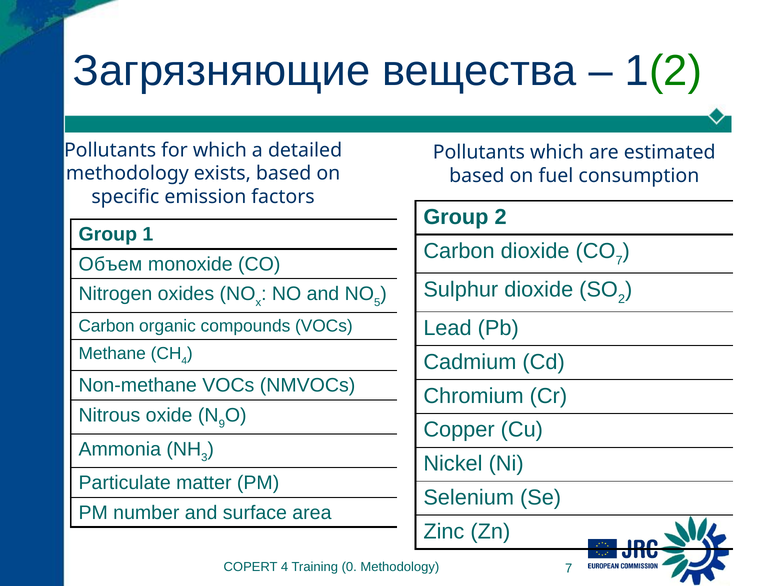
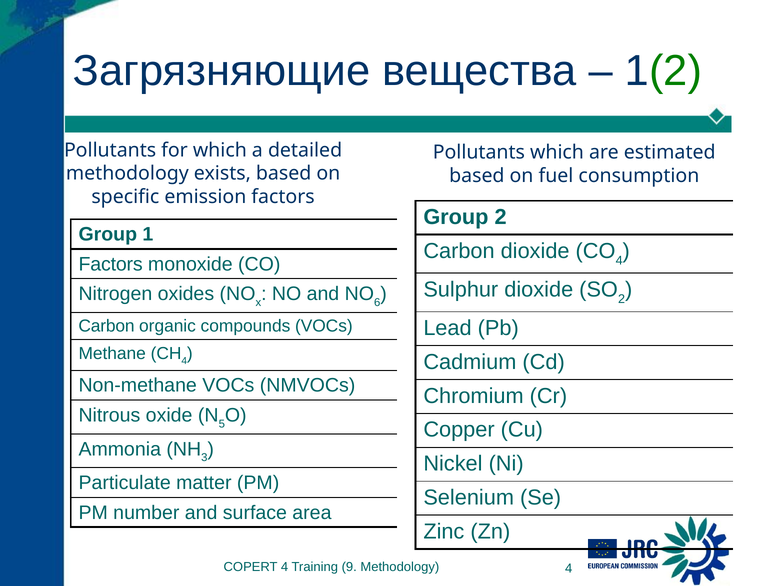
CO 7: 7 -> 4
Объем at (110, 264): Объем -> Factors
5: 5 -> 6
9: 9 -> 5
0: 0 -> 9
Methodology 7: 7 -> 4
